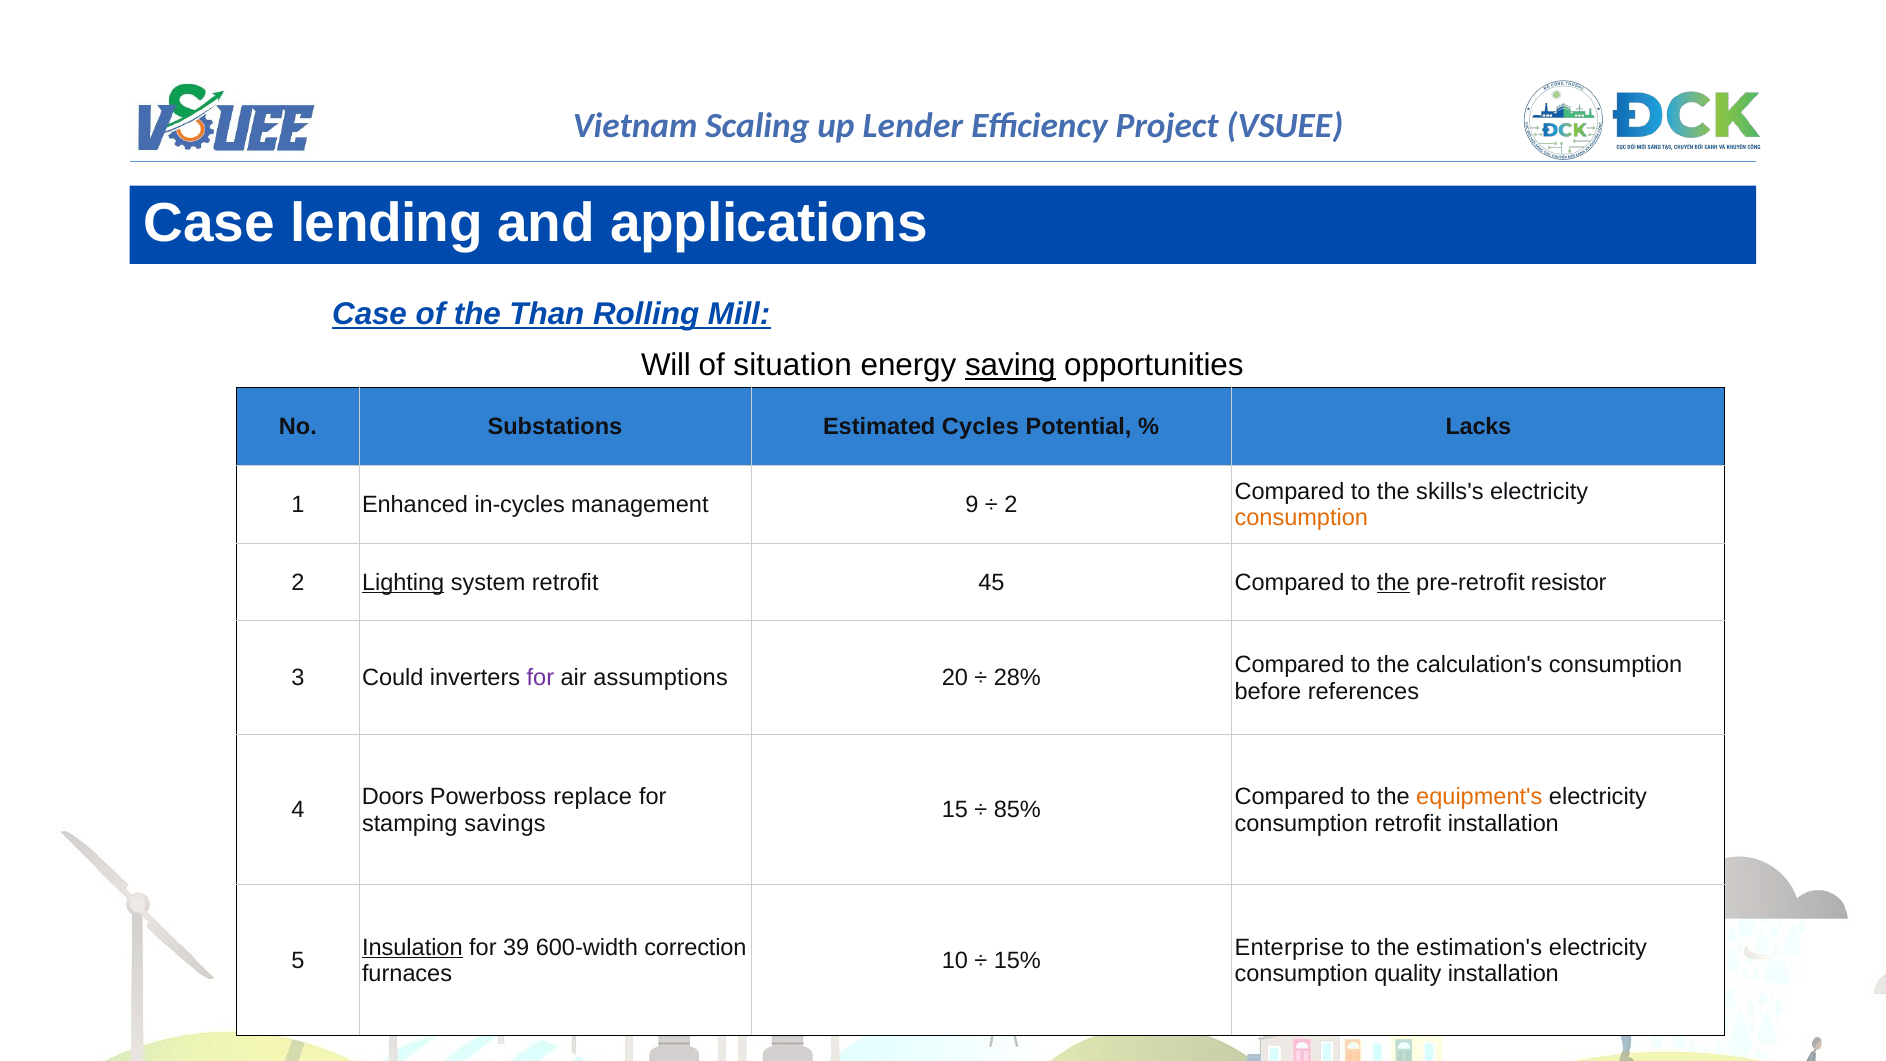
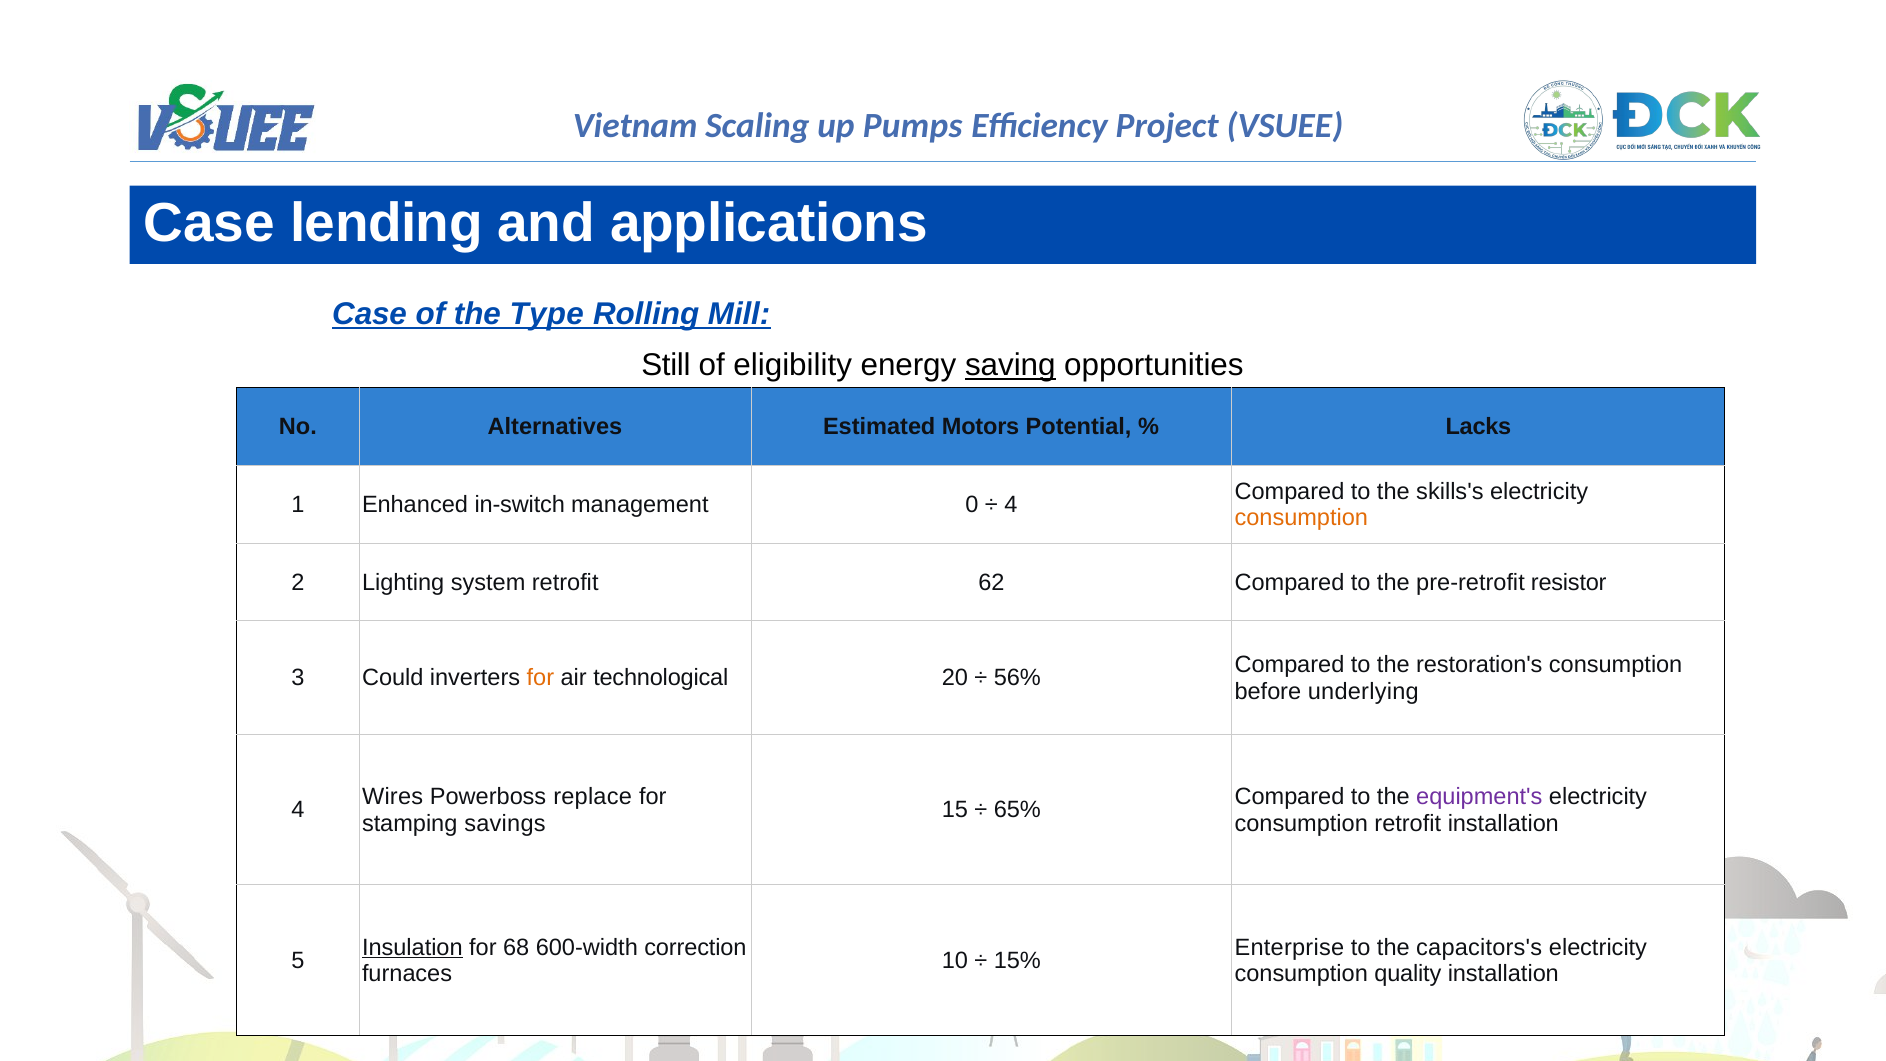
Lender: Lender -> Pumps
Than: Than -> Type
Will: Will -> Still
situation: situation -> eligibility
Substations: Substations -> Alternatives
Cycles: Cycles -> Motors
in-cycles: in-cycles -> in-switch
9: 9 -> 0
2 at (1011, 505): 2 -> 4
Lighting underline: present -> none
45: 45 -> 62
the at (1393, 582) underline: present -> none
calculation's: calculation's -> restoration's
for at (540, 678) colour: purple -> orange
assumptions: assumptions -> technological
28%: 28% -> 56%
references: references -> underlying
Doors: Doors -> Wires
equipment's colour: orange -> purple
85%: 85% -> 65%
39: 39 -> 68
estimation's: estimation's -> capacitors's
